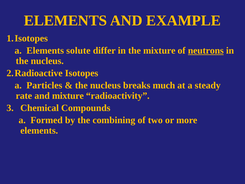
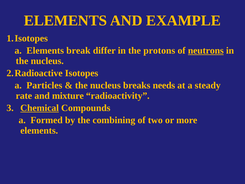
solute: solute -> break
the mixture: mixture -> protons
much: much -> needs
Chemical underline: none -> present
